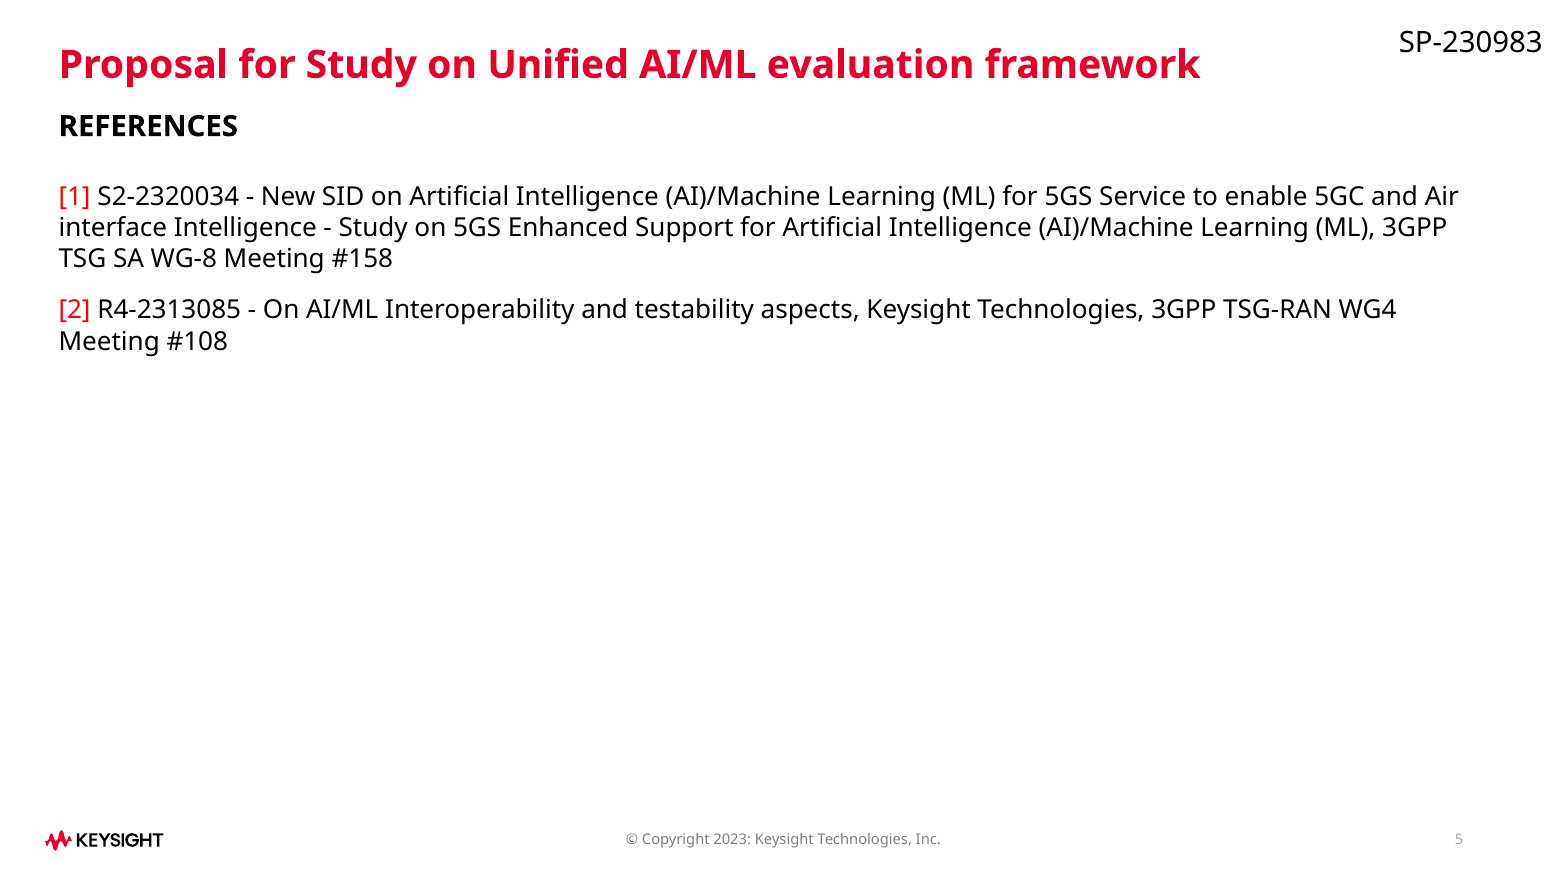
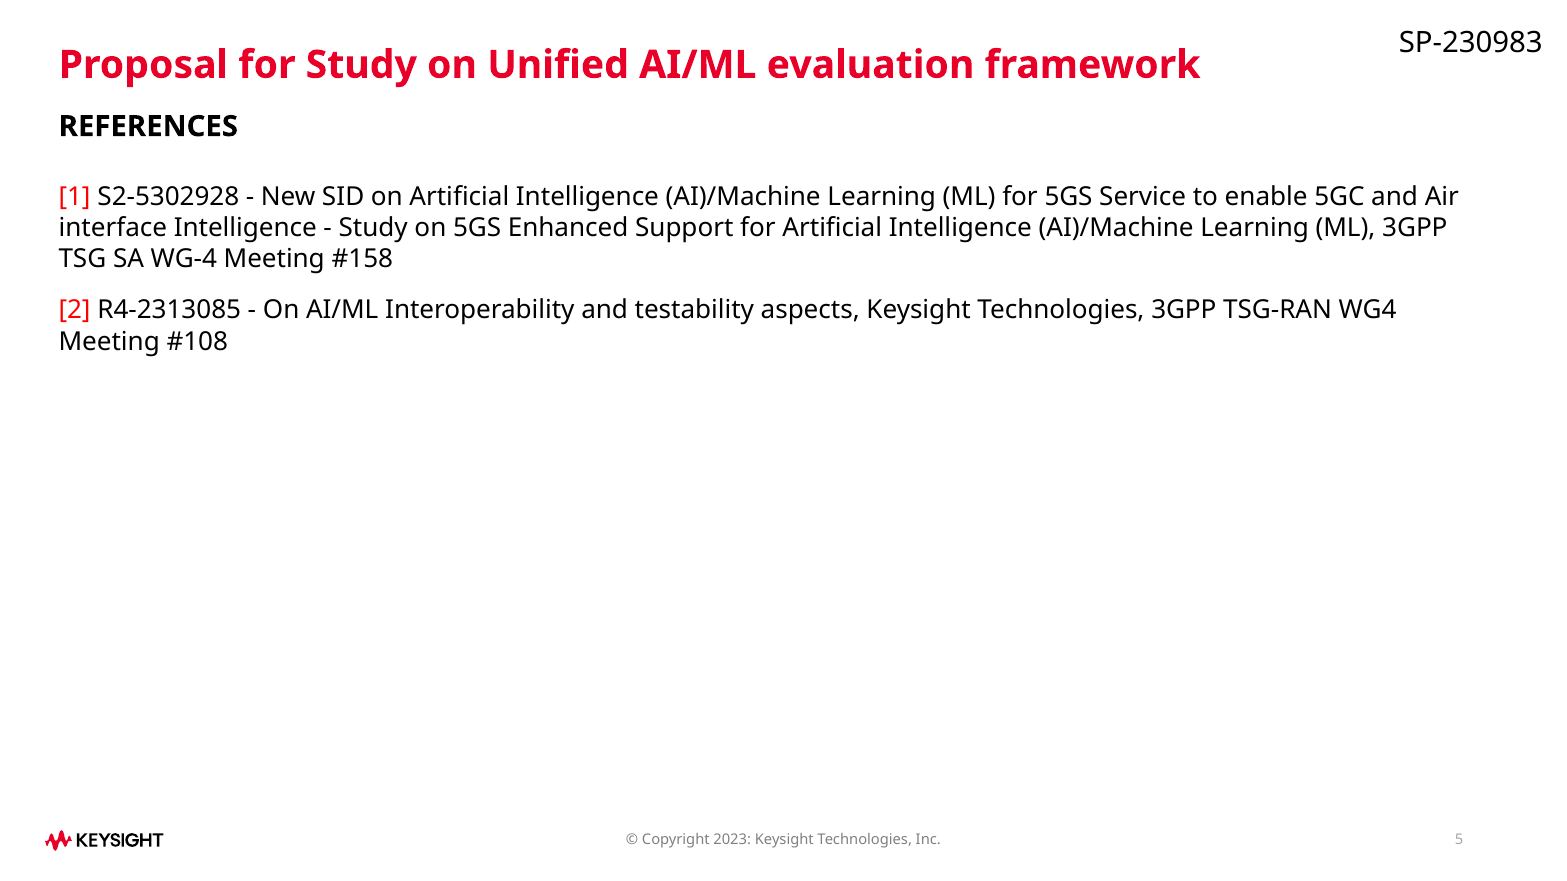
S2-2320034: S2-2320034 -> S2-5302928
WG-8: WG-8 -> WG-4
